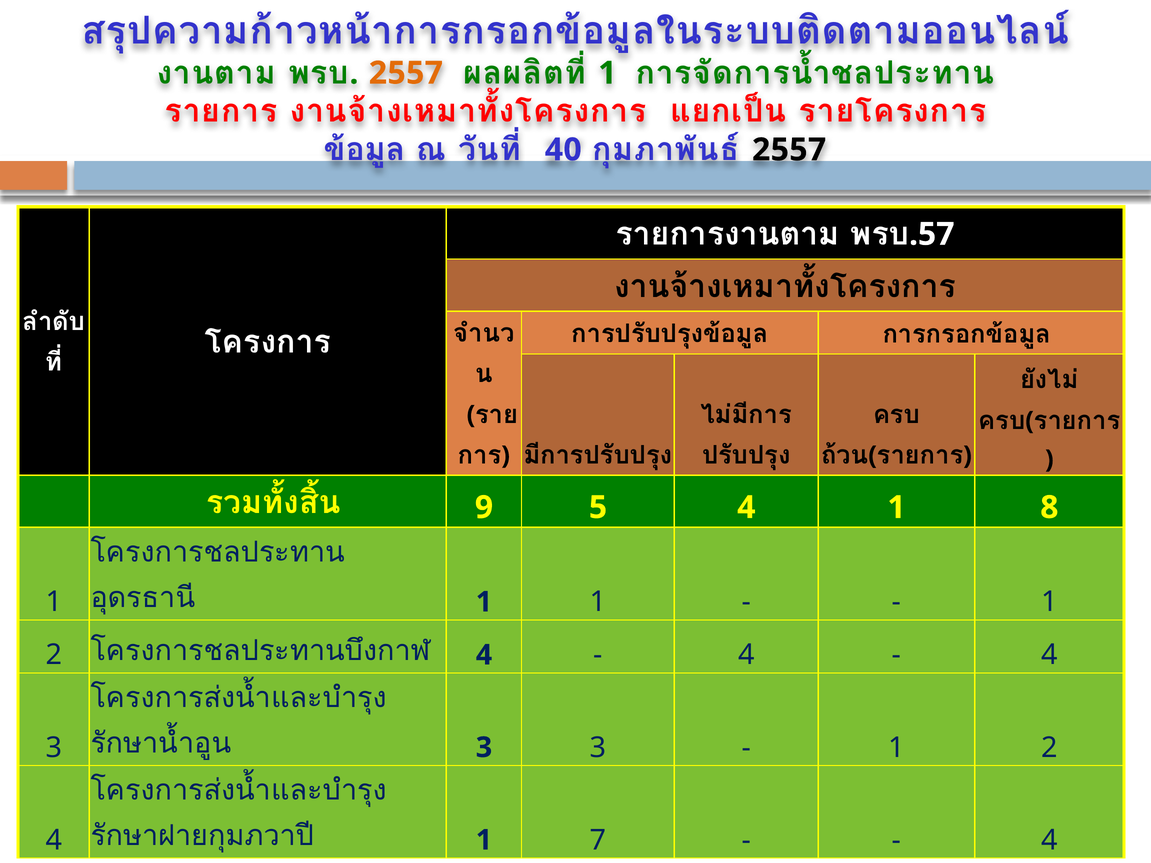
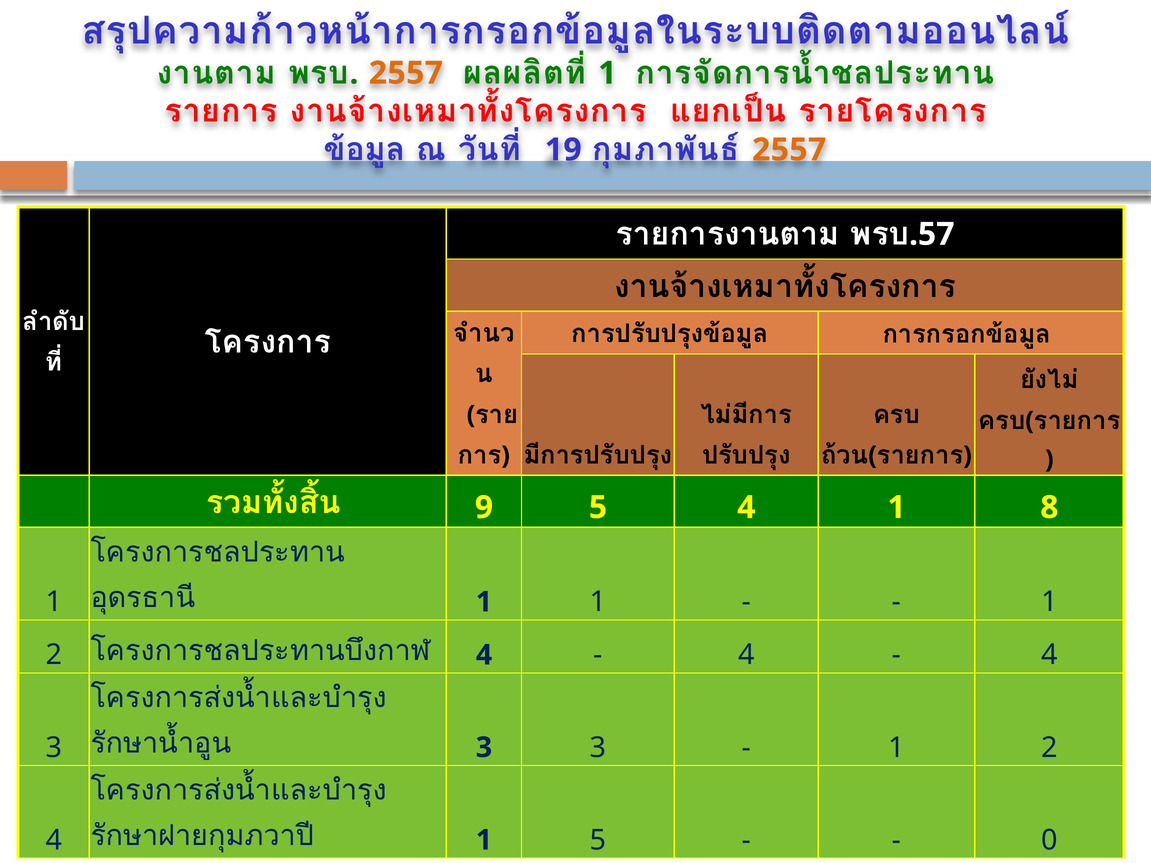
40: 40 -> 19
2557 at (789, 150) colour: black -> orange
1 7: 7 -> 5
4 at (1049, 840): 4 -> 0
